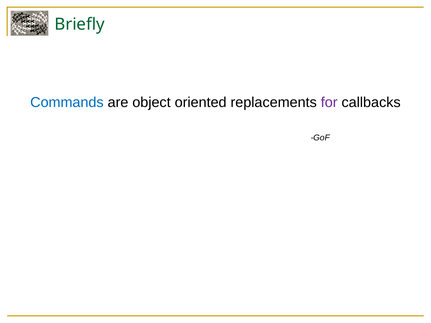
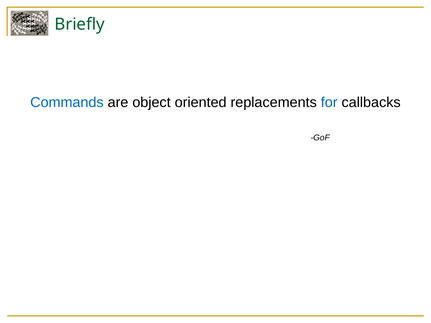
for colour: purple -> blue
